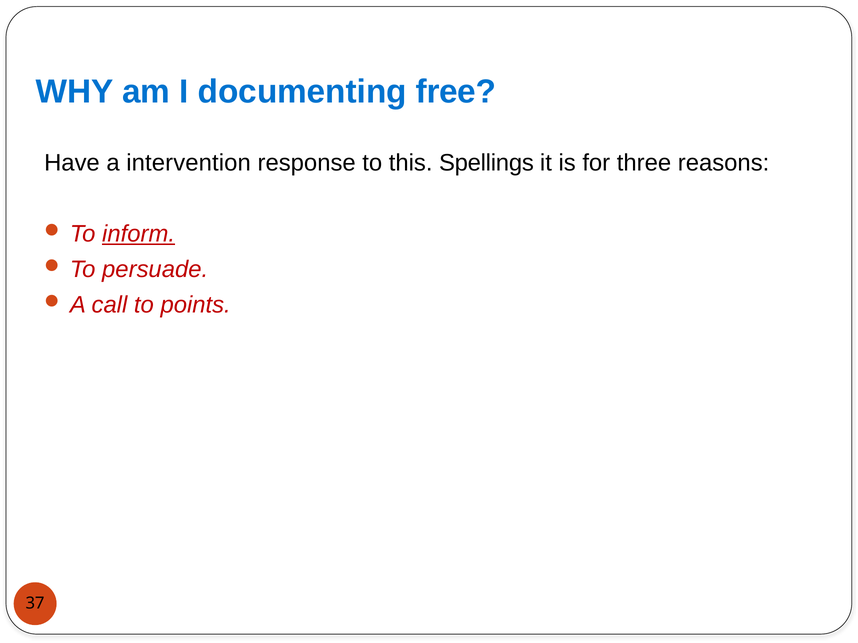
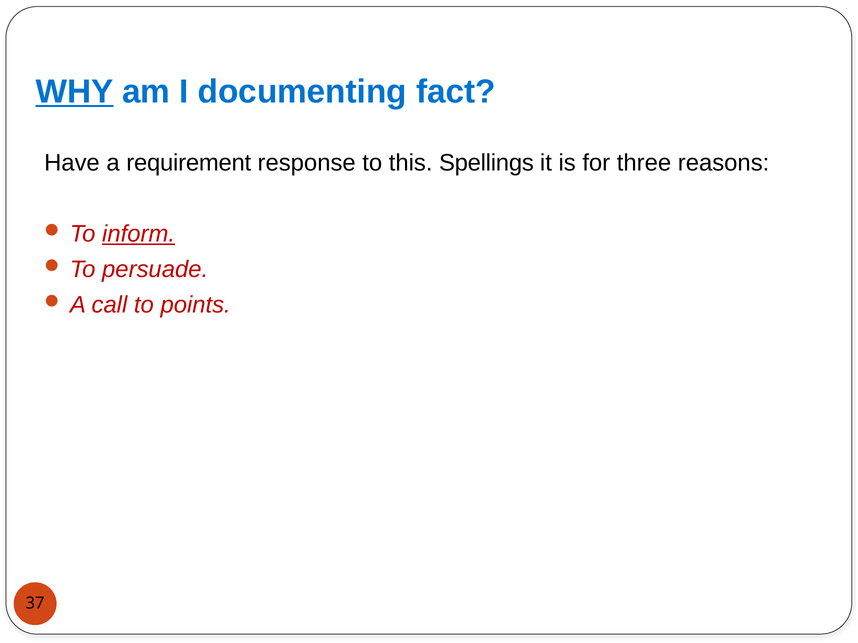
WHY underline: none -> present
free: free -> fact
intervention: intervention -> requirement
